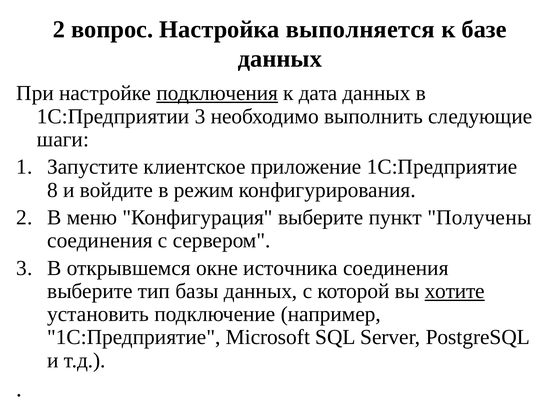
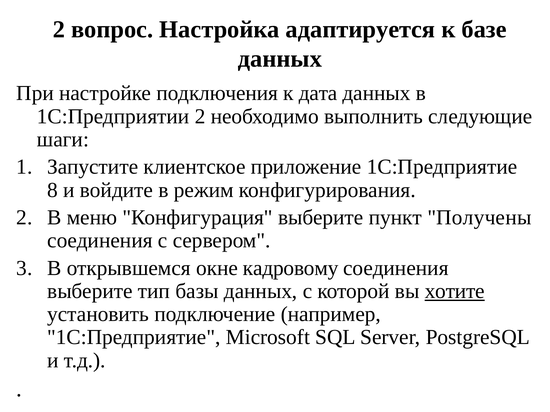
выполняется: выполняется -> адаптируется
подключения underline: present -> none
1С:Предприятии 3: 3 -> 2
источника: источника -> кадровому
